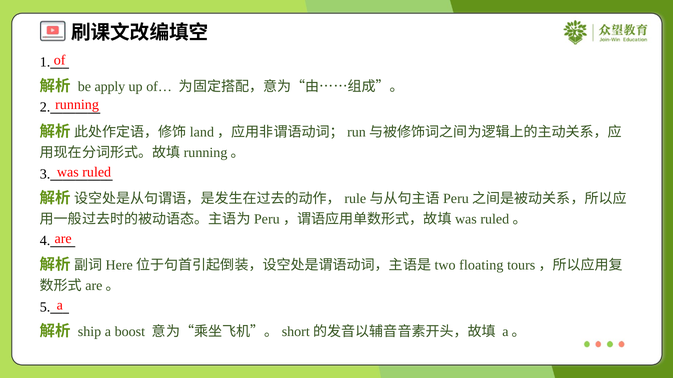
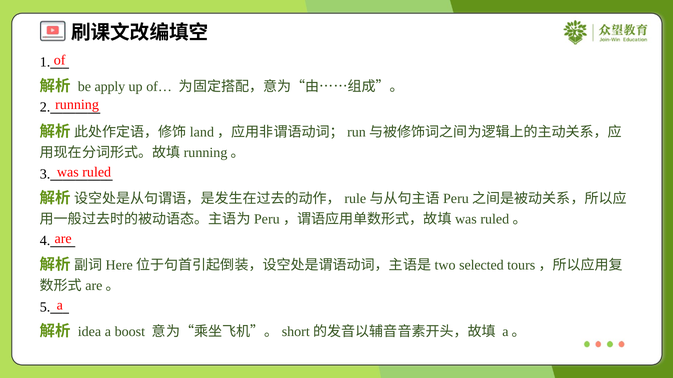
floating: floating -> selected
ship: ship -> idea
